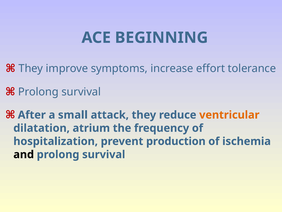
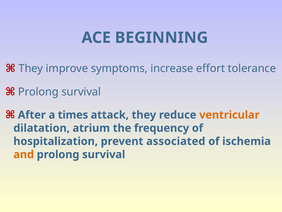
small: small -> times
production: production -> associated
and colour: black -> orange
